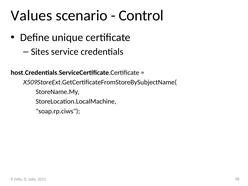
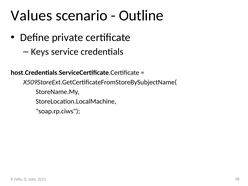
Control: Control -> Outline
unique: unique -> private
Sites: Sites -> Keys
